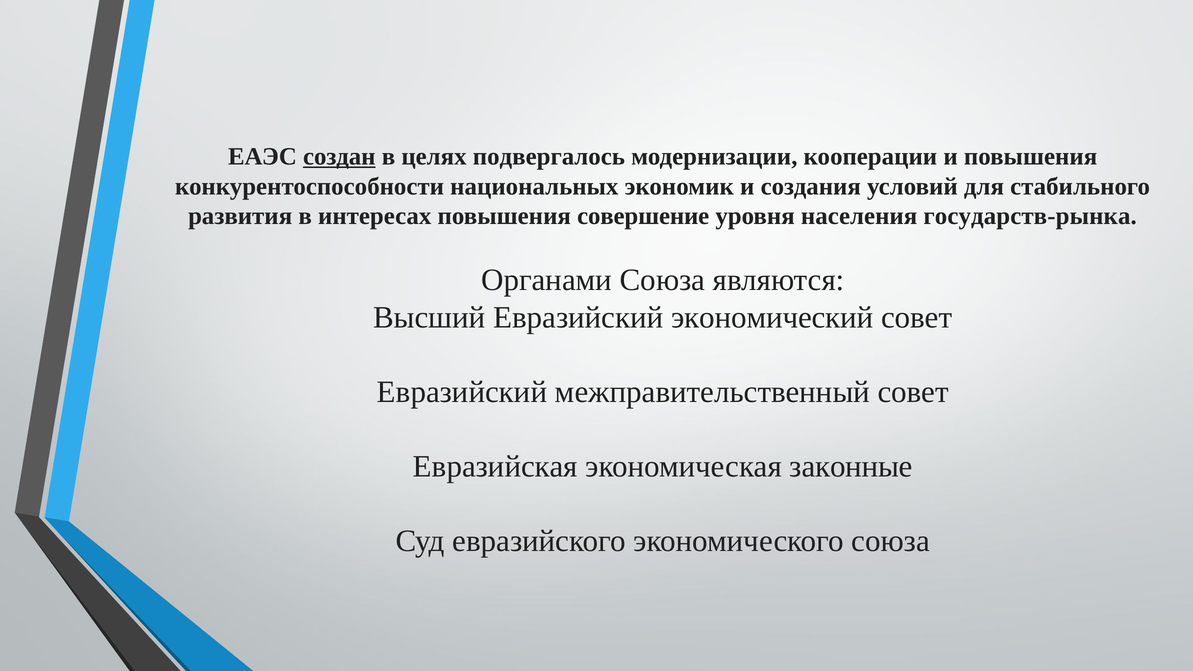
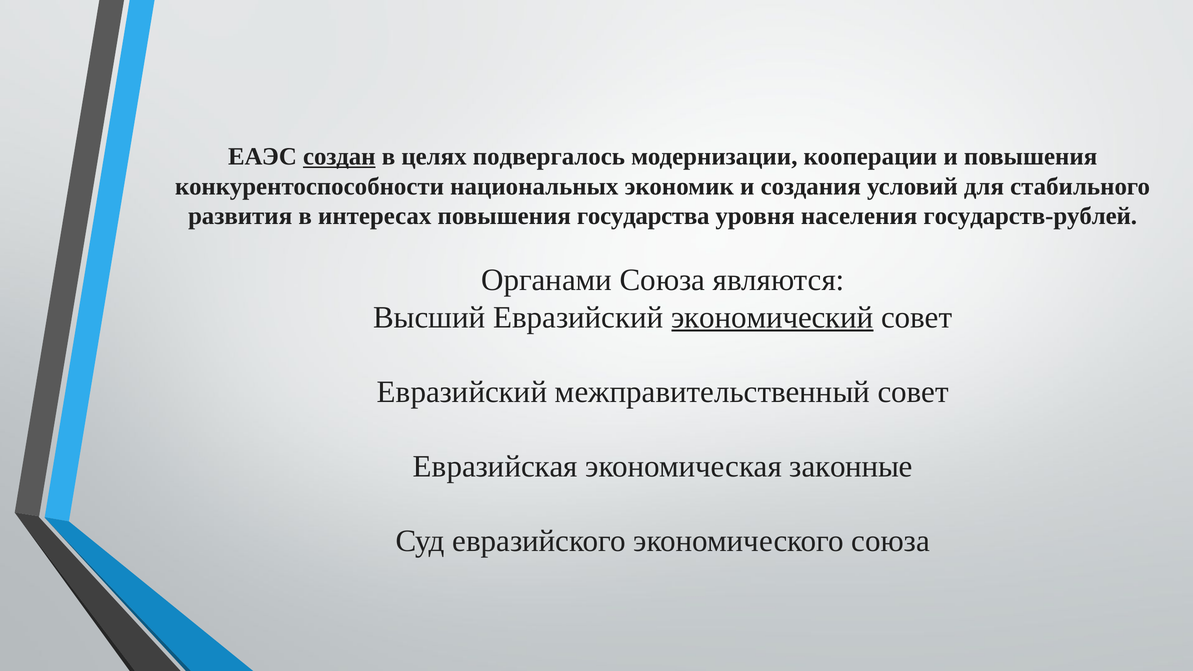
совершение: совершение -> государства
государств-рынка: государств-рынка -> государств-рублей
экономический underline: none -> present
